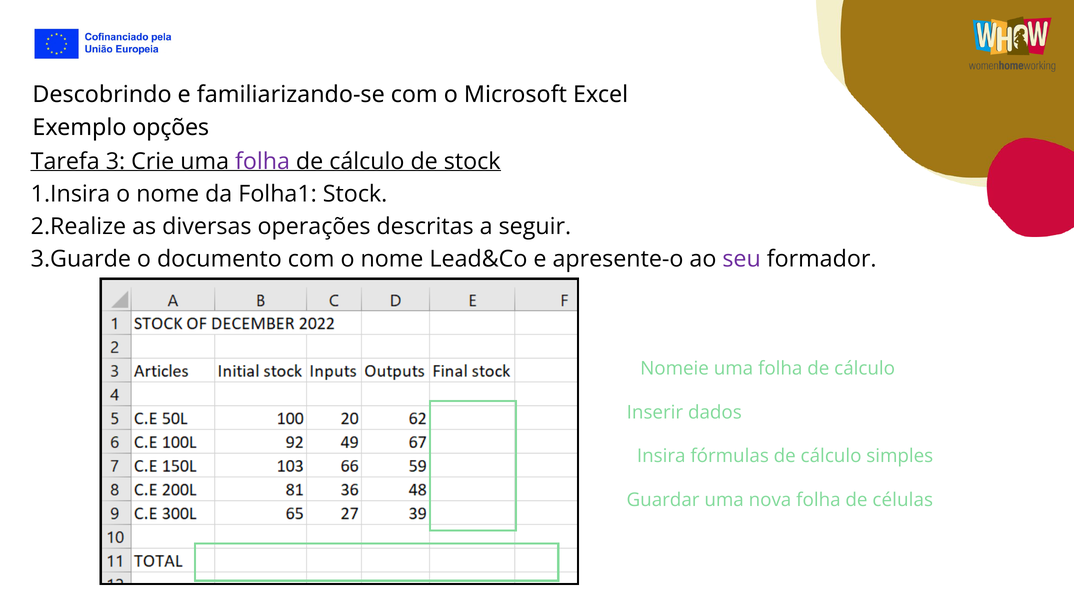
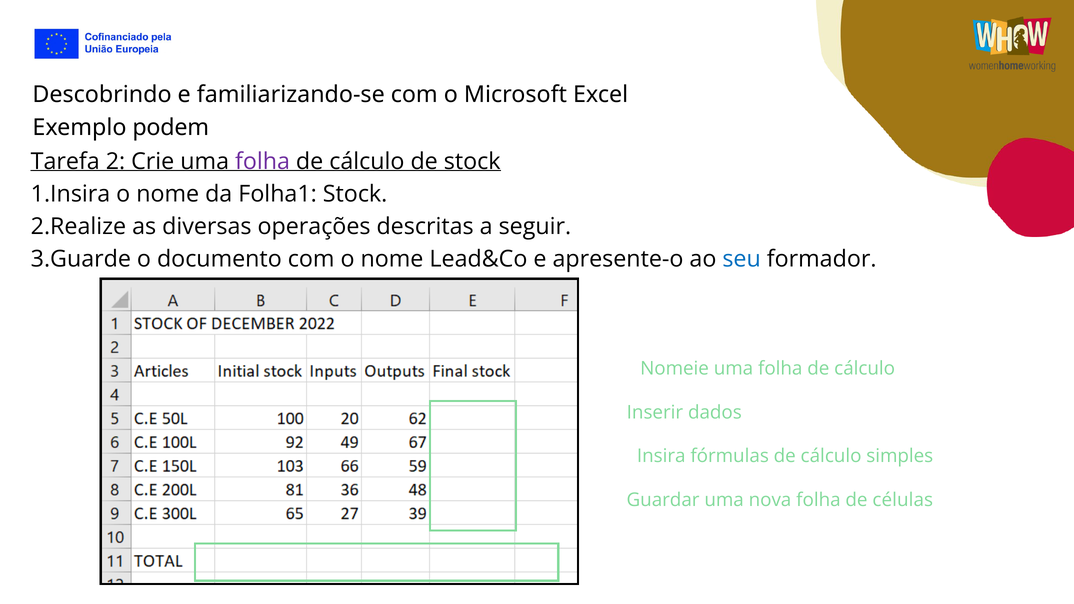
opções: opções -> podem
3: 3 -> 2
seu colour: purple -> blue
